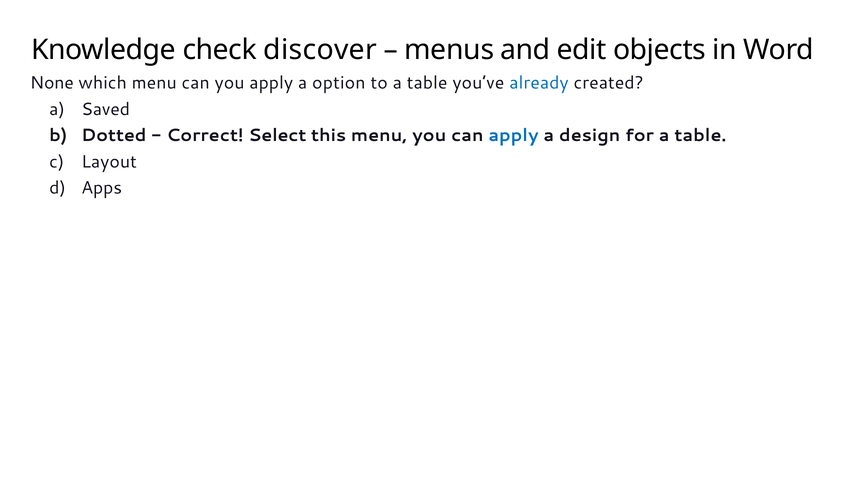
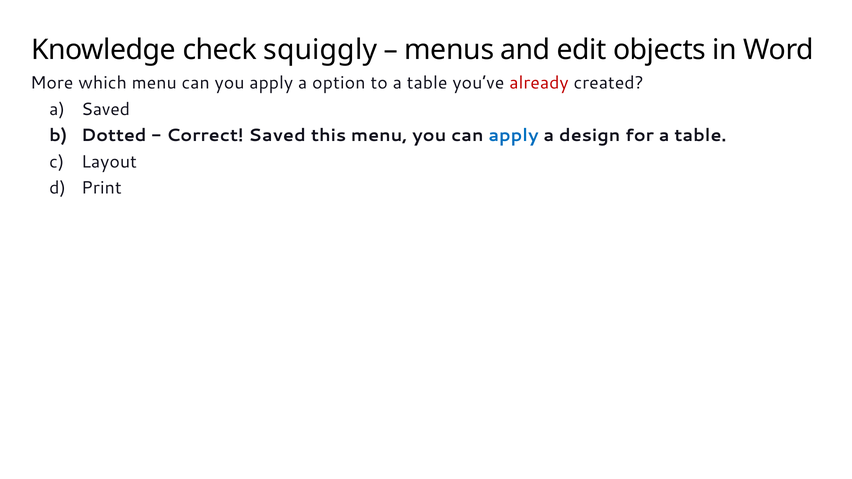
discover: discover -> squiggly
None: None -> More
already colour: blue -> red
Correct Select: Select -> Saved
Apps: Apps -> Print
